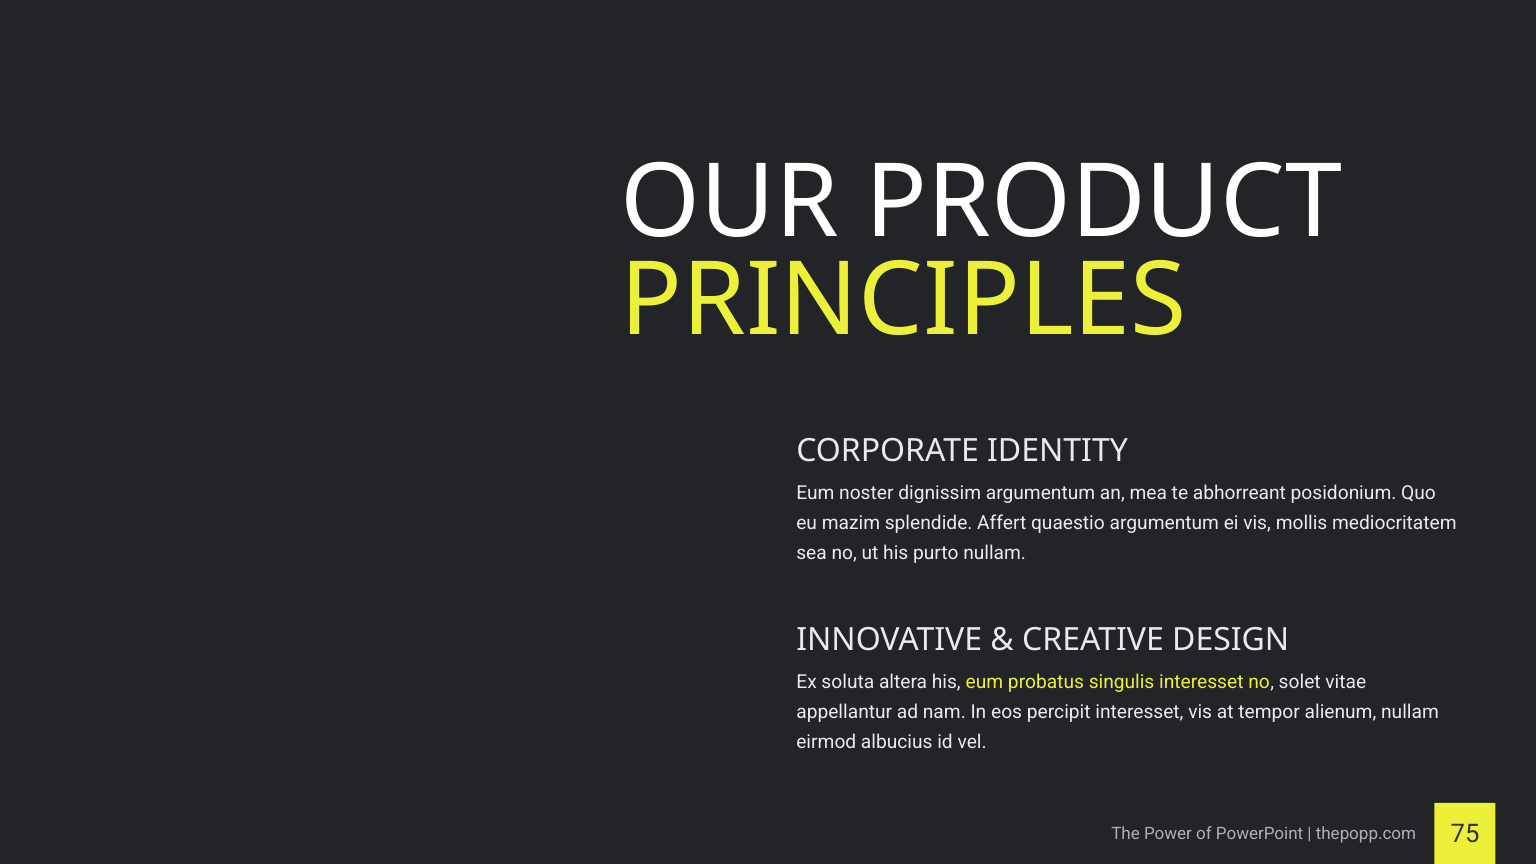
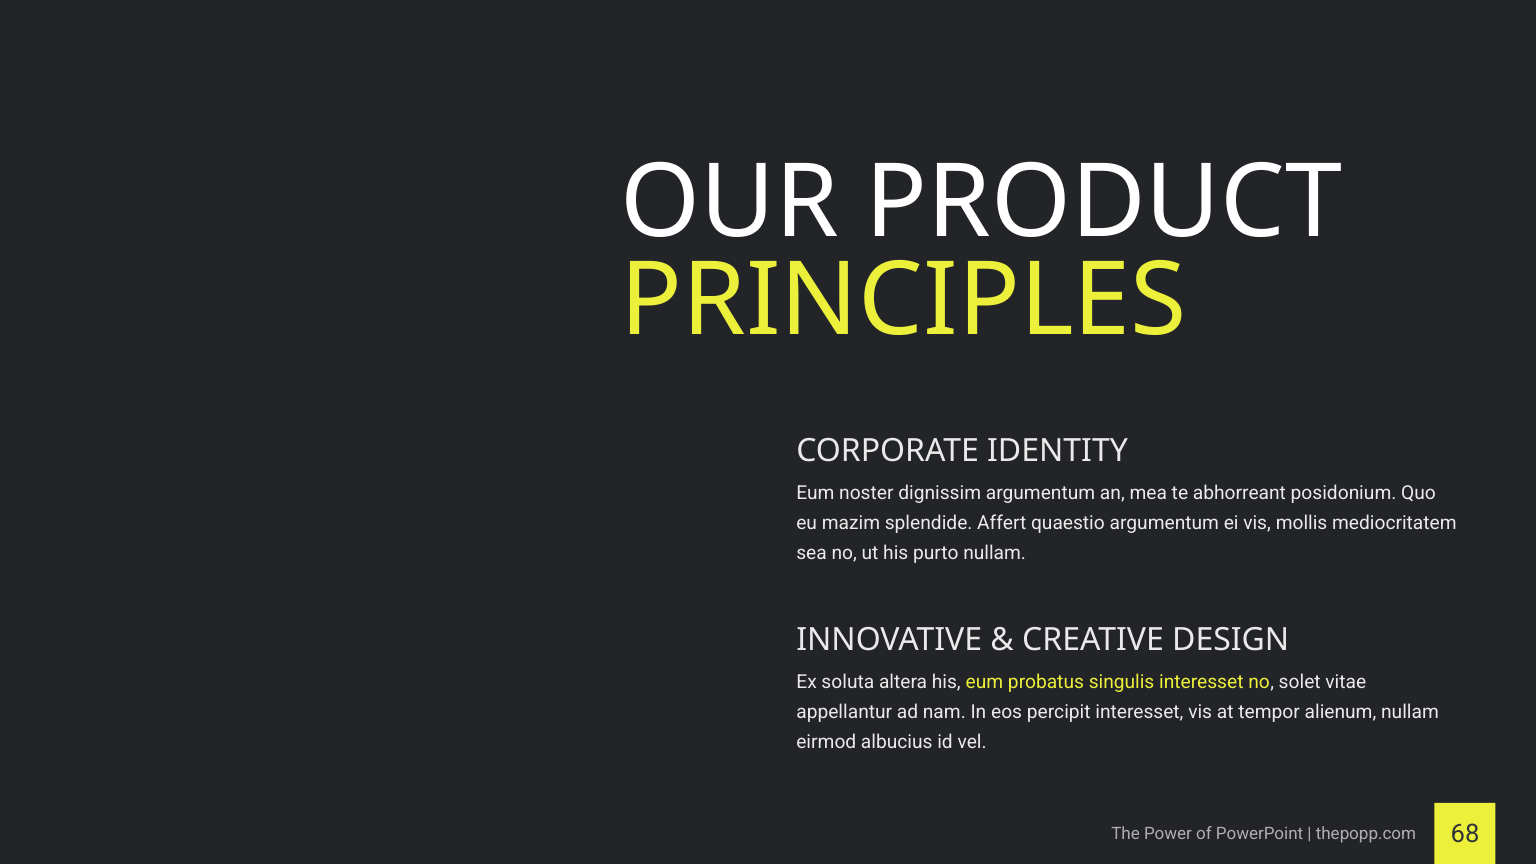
75: 75 -> 68
